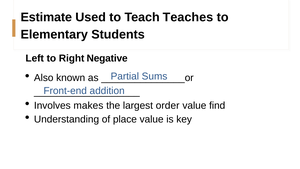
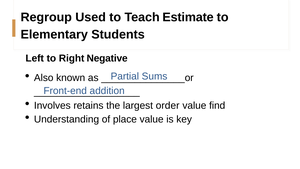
Estimate: Estimate -> Regroup
Teaches: Teaches -> Estimate
makes: makes -> retains
